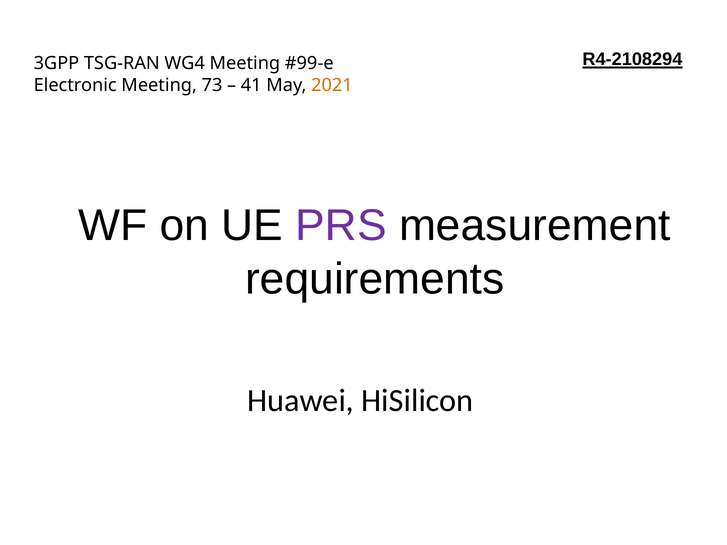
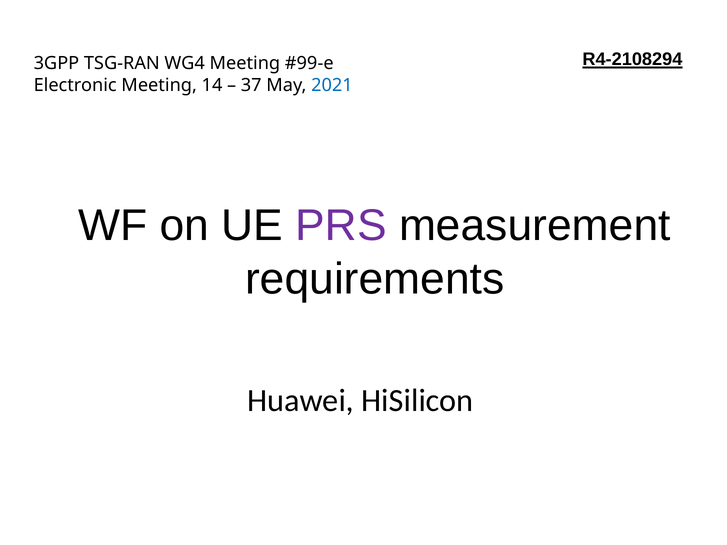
73: 73 -> 14
41: 41 -> 37
2021 colour: orange -> blue
